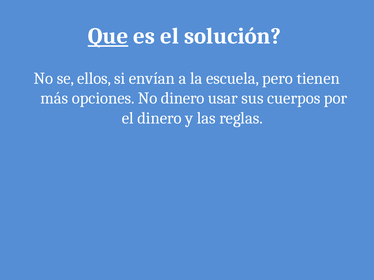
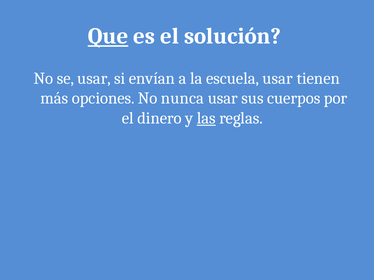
se ellos: ellos -> usar
escuela pero: pero -> usar
No dinero: dinero -> nunca
las underline: none -> present
